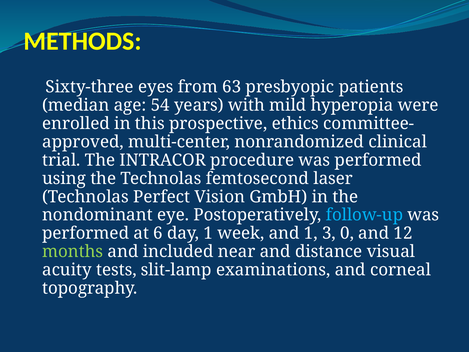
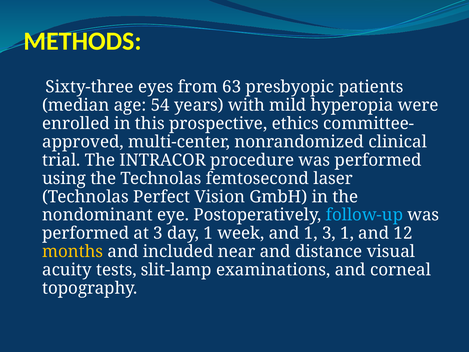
at 6: 6 -> 3
3 0: 0 -> 1
months colour: light green -> yellow
